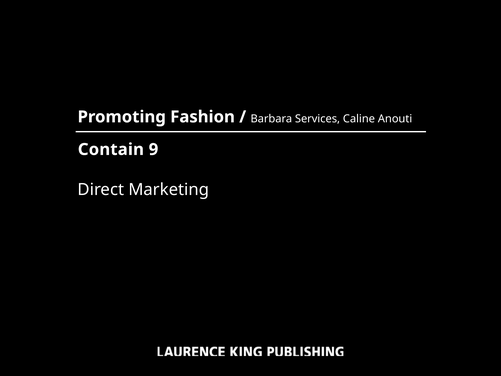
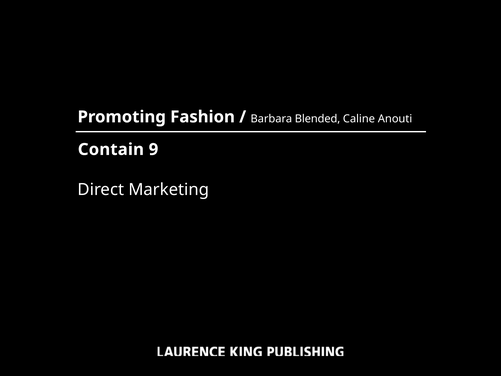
Services: Services -> Blended
